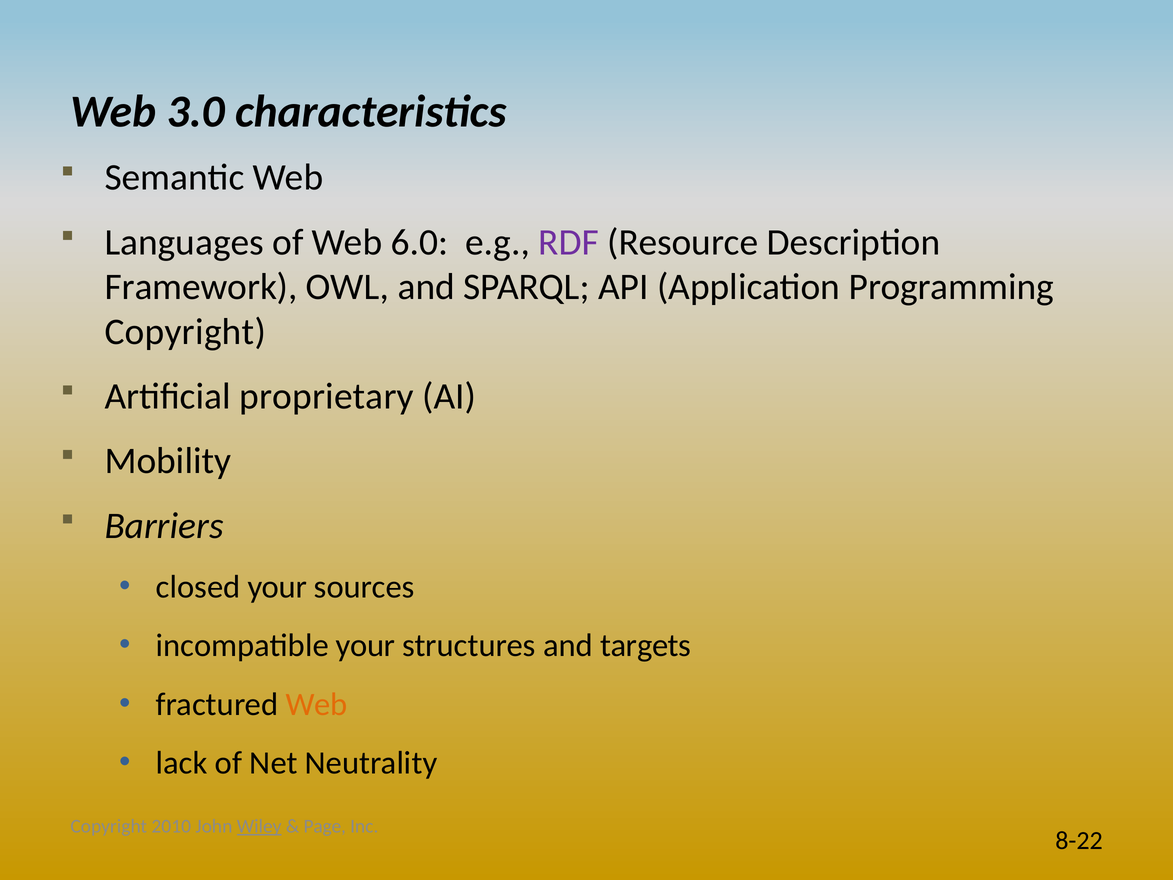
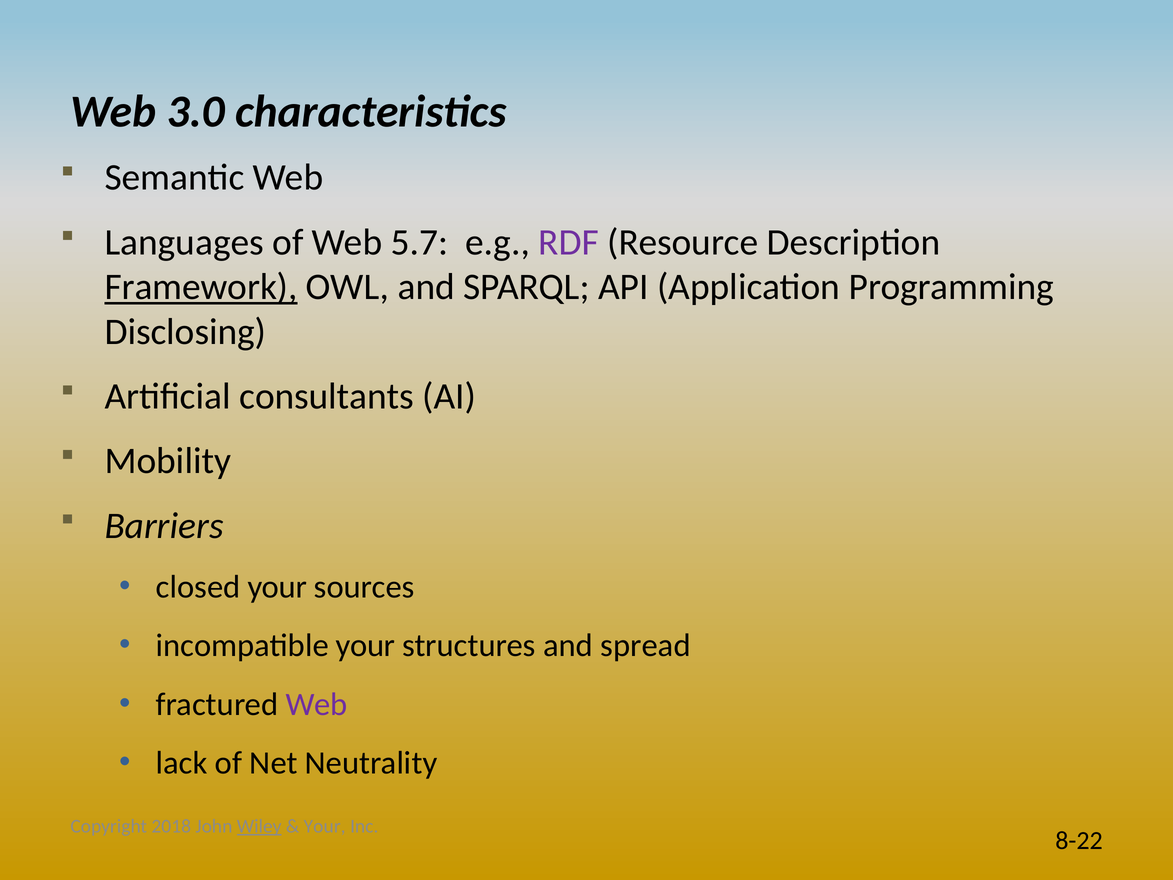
6.0: 6.0 -> 5.7
Framework underline: none -> present
Copyright at (185, 332): Copyright -> Disclosing
proprietary: proprietary -> consultants
targets: targets -> spread
Web at (316, 704) colour: orange -> purple
2010: 2010 -> 2018
Page at (325, 826): Page -> Your
